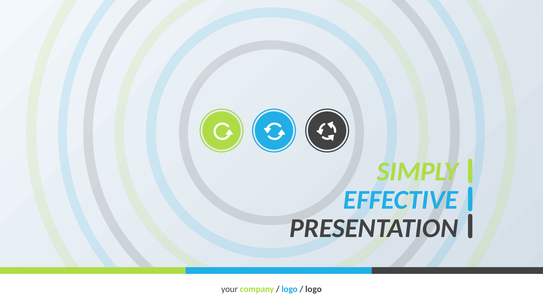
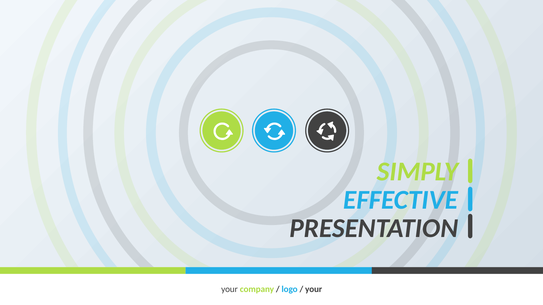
logo at (314, 290): logo -> your
